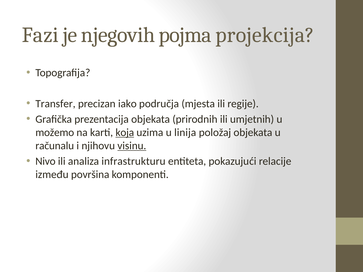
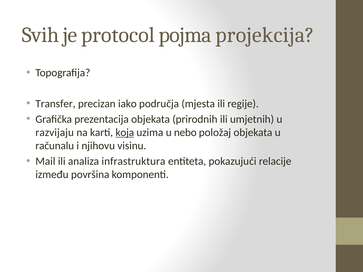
Fazi: Fazi -> Svih
njegovih: njegovih -> protocol
možemo: možemo -> razvijaju
linija: linija -> nebo
visinu underline: present -> none
Nivo: Nivo -> Mail
infrastrukturu: infrastrukturu -> infrastruktura
